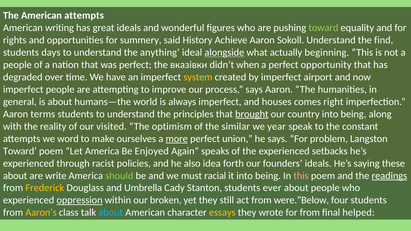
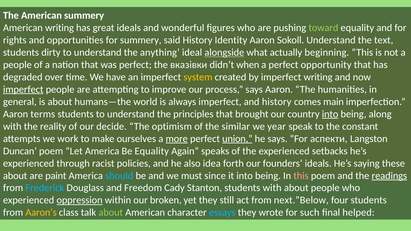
American attempts: attempts -> summery
Achieve: Achieve -> Identity
find: find -> text
days: days -> dirty
imperfect airport: airport -> writing
imperfect at (23, 89) underline: none -> present
and houses: houses -> history
right: right -> main
brought underline: present -> none
into at (330, 114) underline: none -> present
visited: visited -> decide
word: word -> work
union underline: none -> present
problem: problem -> аспекти
Toward at (20, 151): Toward -> Duncan
Be Enjoyed: Enjoyed -> Equality
write: write -> paint
should colour: light green -> light blue
racial: racial -> since
Frederick colour: yellow -> light blue
Umbrella: Umbrella -> Freedom
students ever: ever -> with
were.”Below: were.”Below -> next.”Below
about at (111, 213) colour: light blue -> light green
essays colour: yellow -> light blue
for from: from -> such
